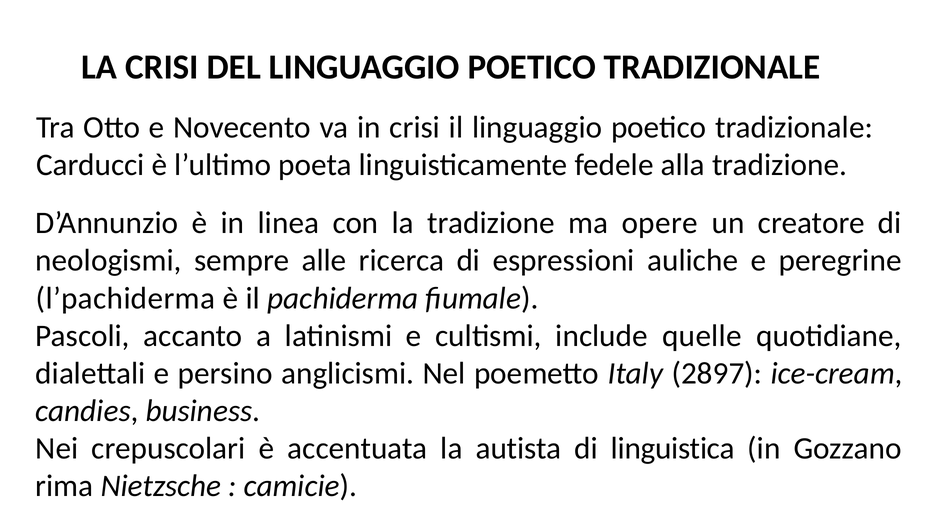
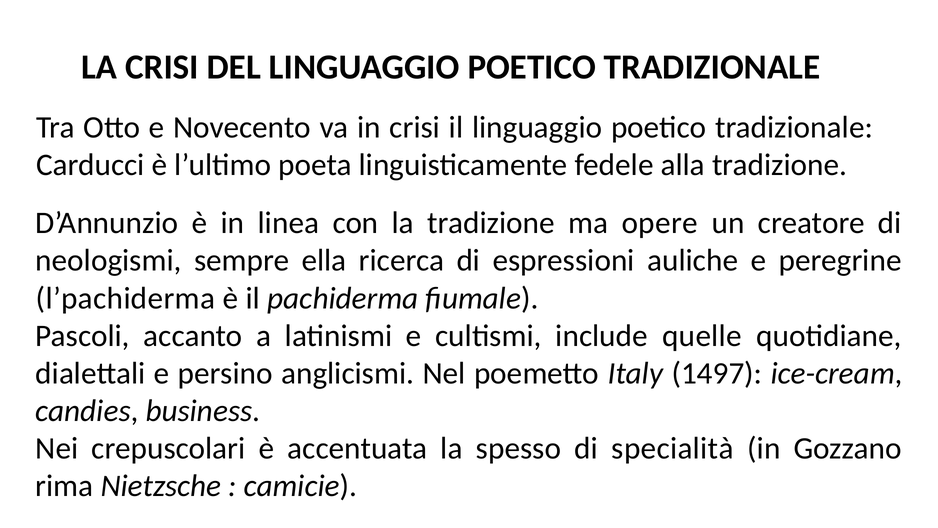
alle: alle -> ella
2897: 2897 -> 1497
autista: autista -> spesso
linguistica: linguistica -> specialità
